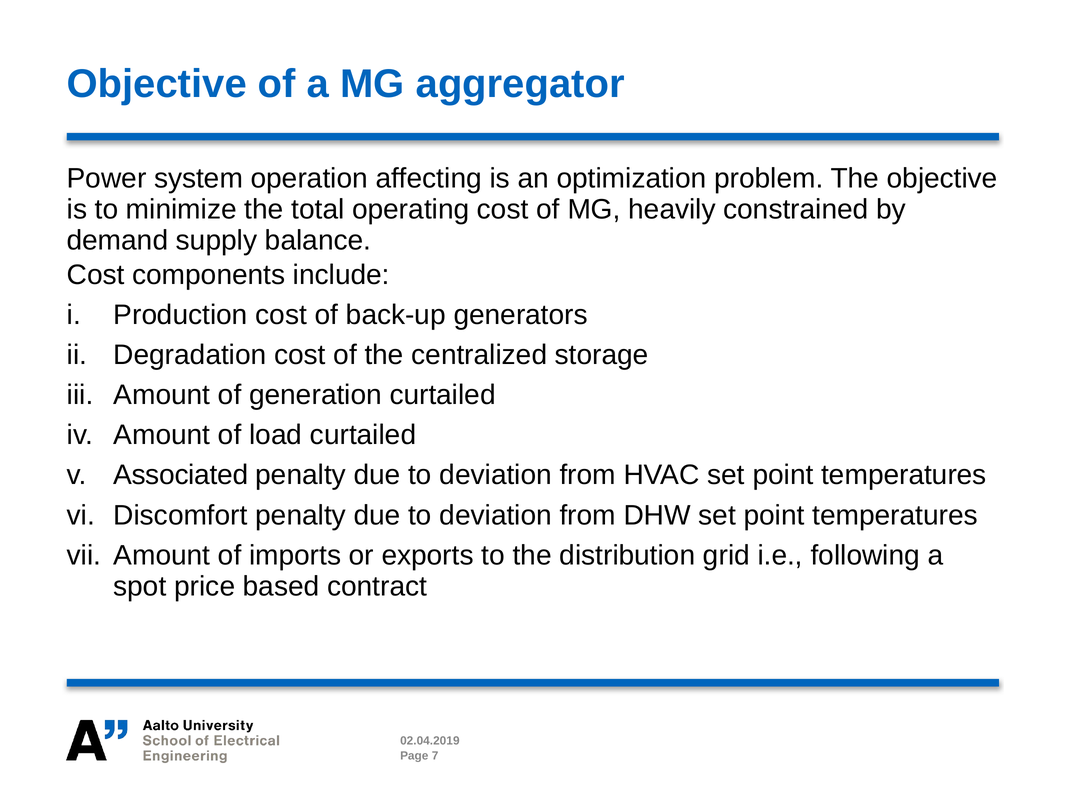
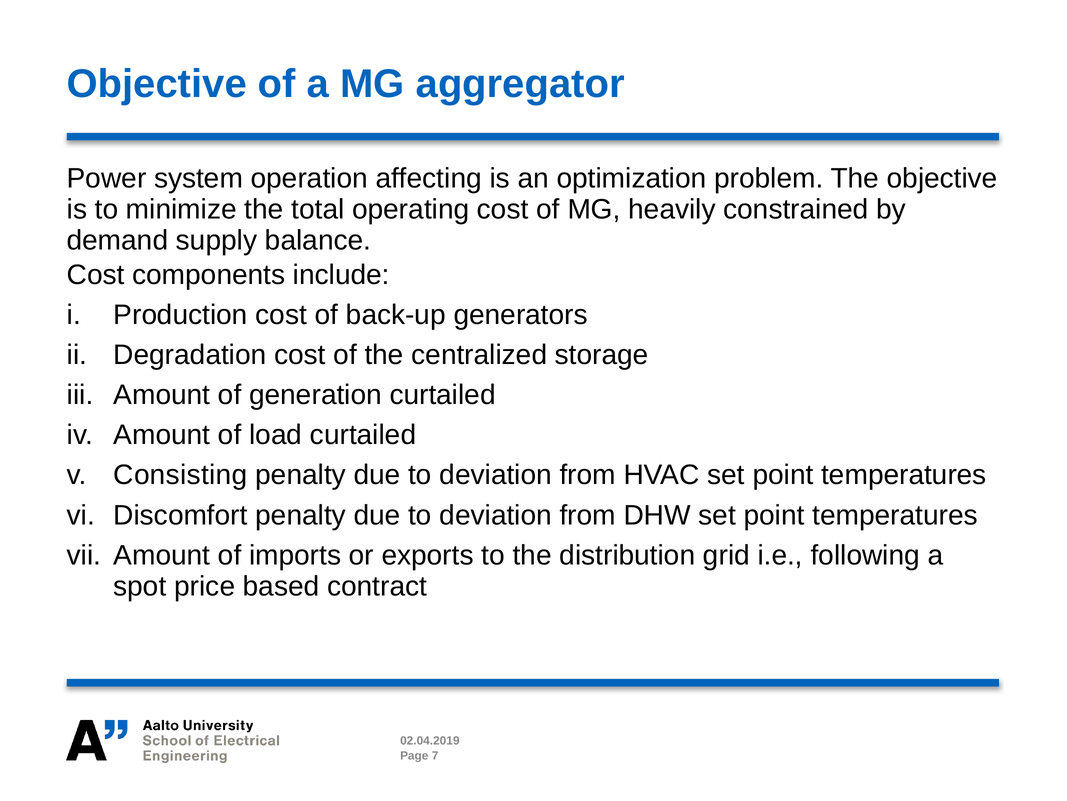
Associated: Associated -> Consisting
